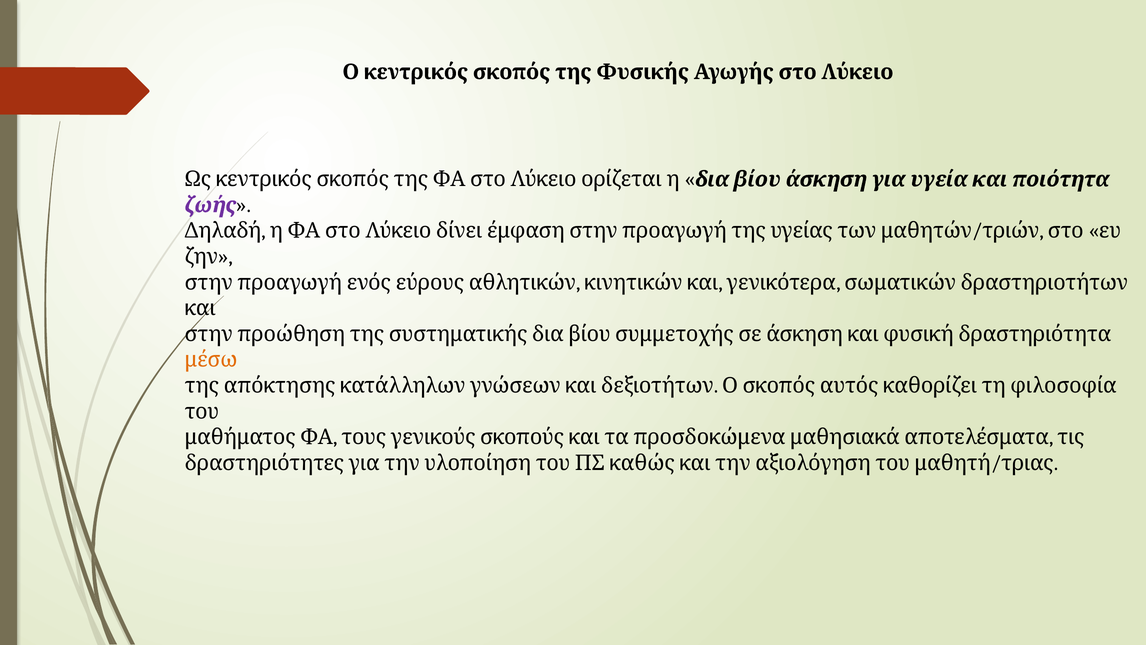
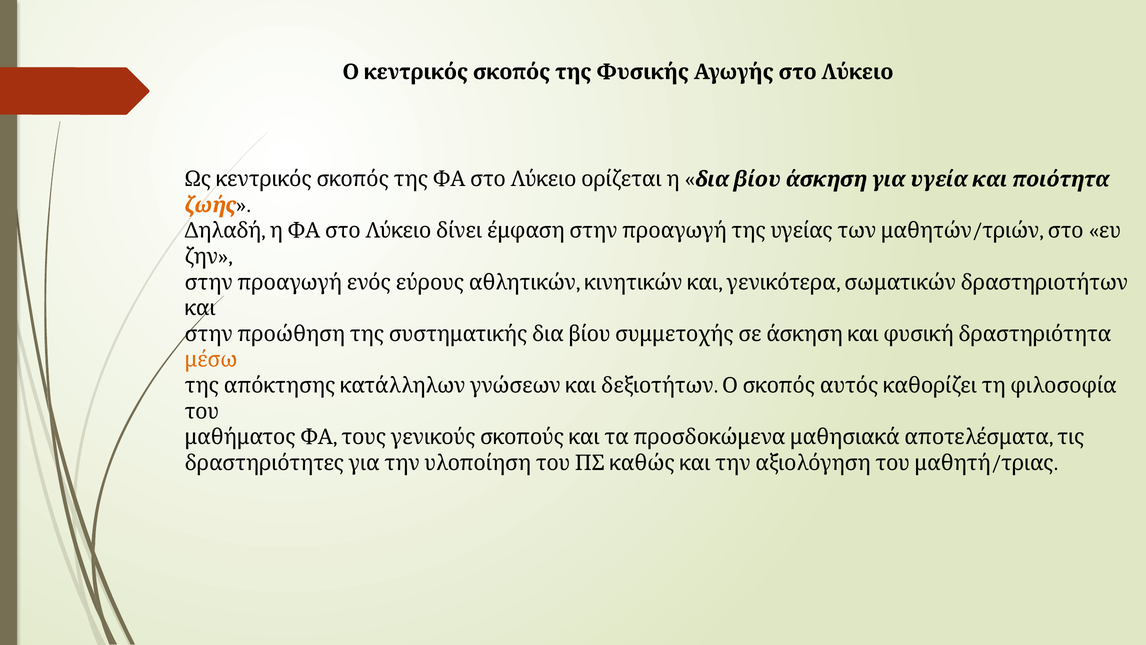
ζωής colour: purple -> orange
